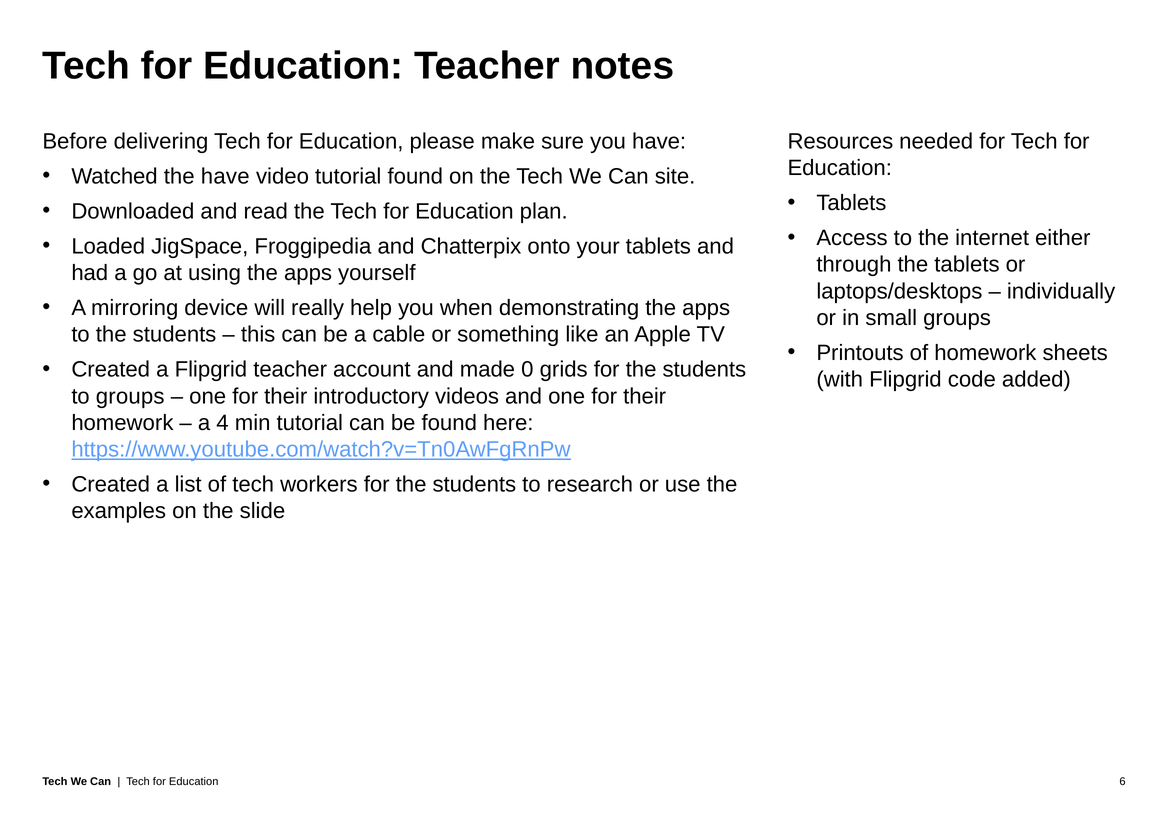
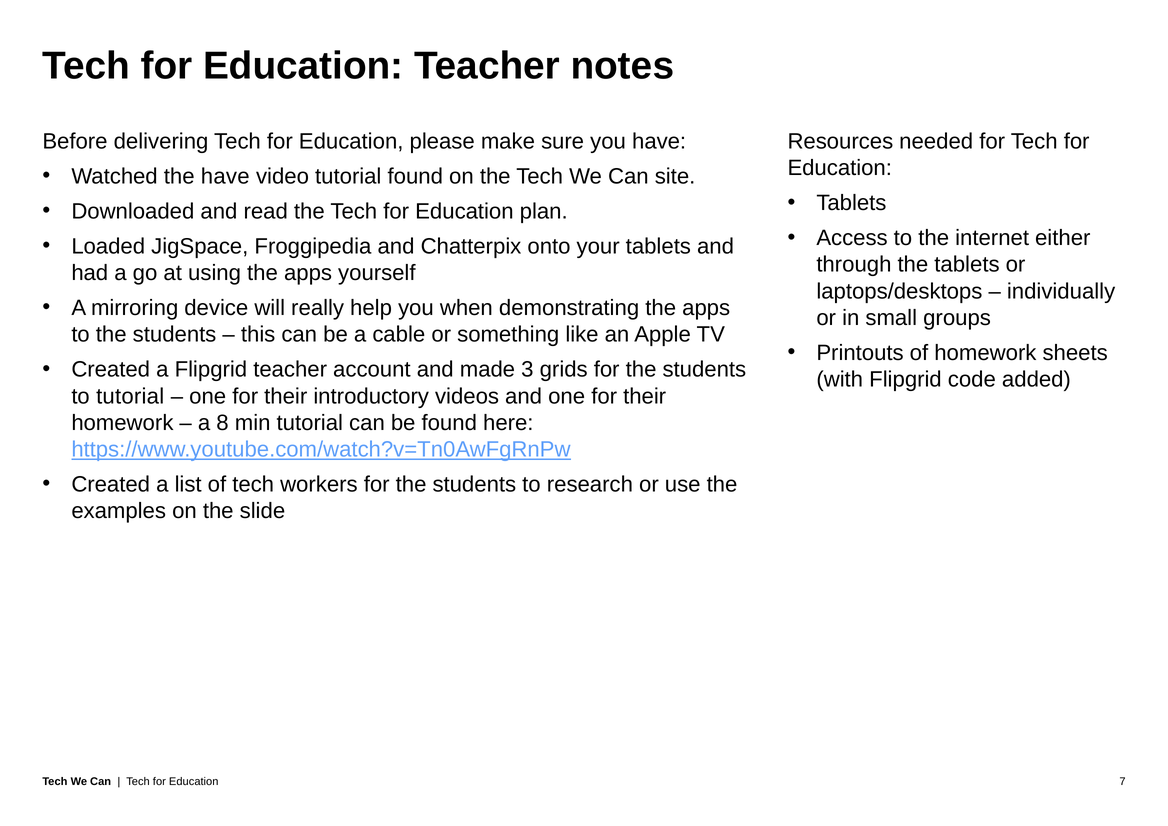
0: 0 -> 3
to groups: groups -> tutorial
4: 4 -> 8
6: 6 -> 7
